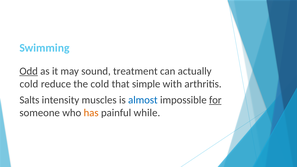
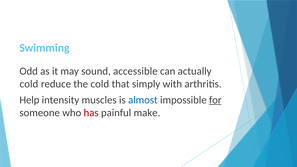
Odd underline: present -> none
treatment: treatment -> accessible
simple: simple -> simply
Salts: Salts -> Help
has colour: orange -> red
while: while -> make
